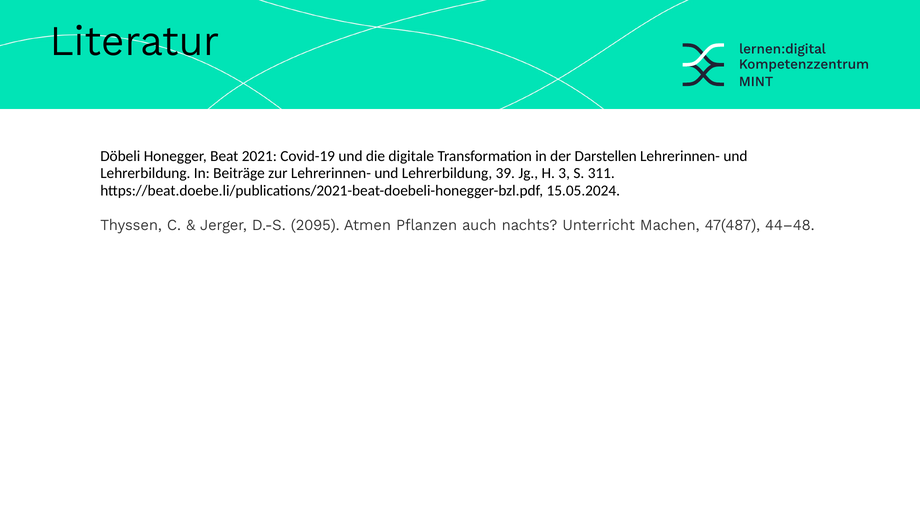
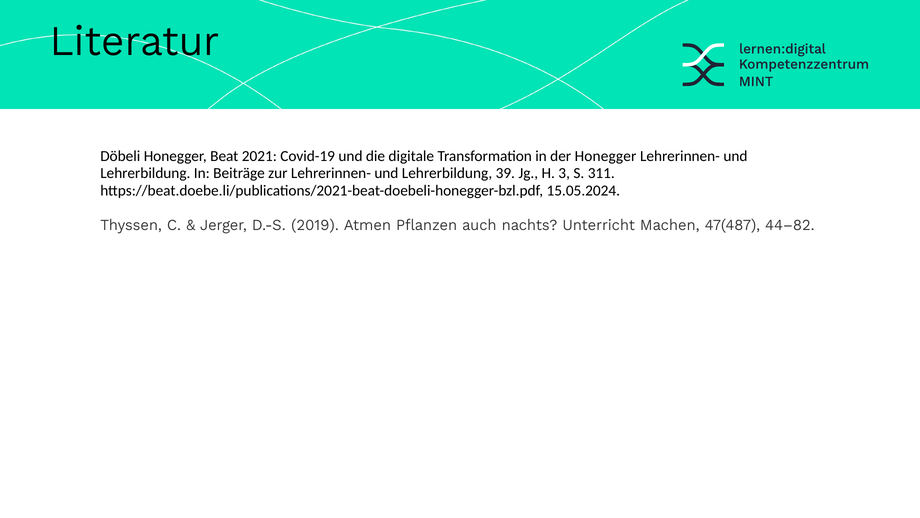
der Darstellen: Darstellen -> Honegger
2095: 2095 -> 2019
44–48: 44–48 -> 44–82
